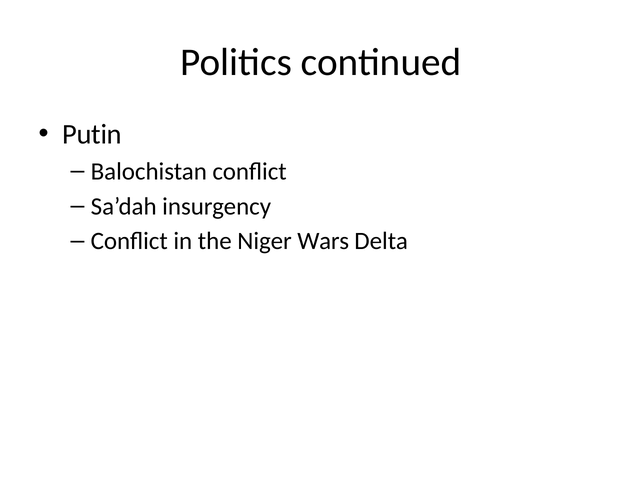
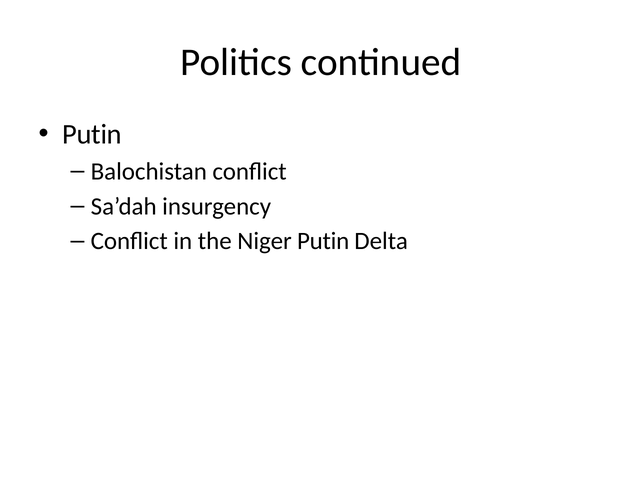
Niger Wars: Wars -> Putin
